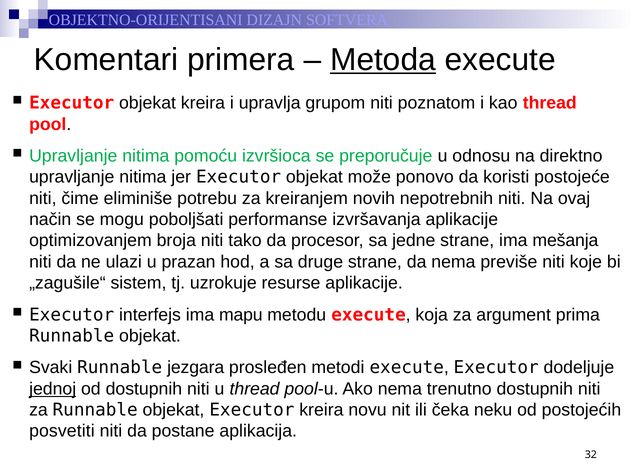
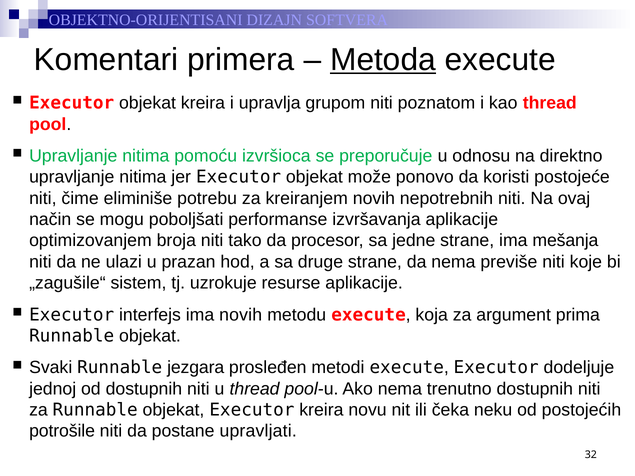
ima mapu: mapu -> novih
jednoj underline: present -> none
posvetiti: posvetiti -> potrošile
aplikacija: aplikacija -> upravljati
